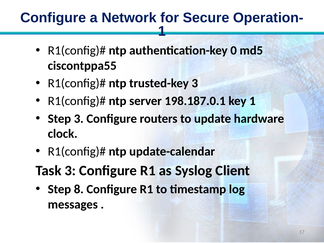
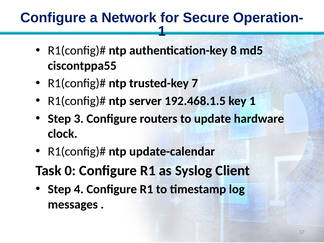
0: 0 -> 8
trusted-key 3: 3 -> 7
198.187.0.1: 198.187.0.1 -> 192.468.1.5
Task 3: 3 -> 0
8: 8 -> 4
